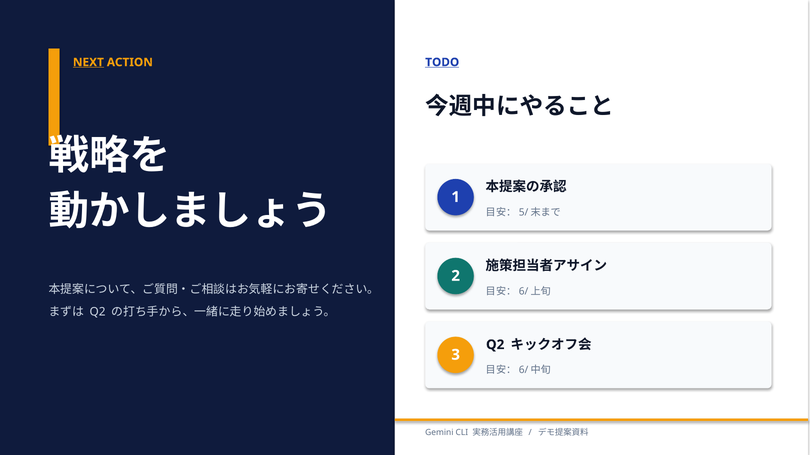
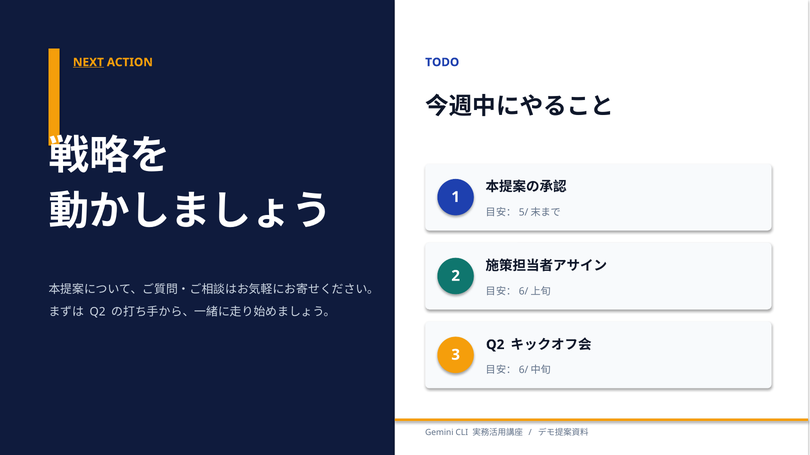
TODO underline: present -> none
